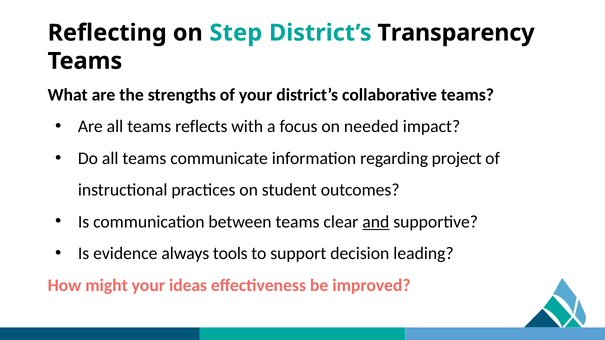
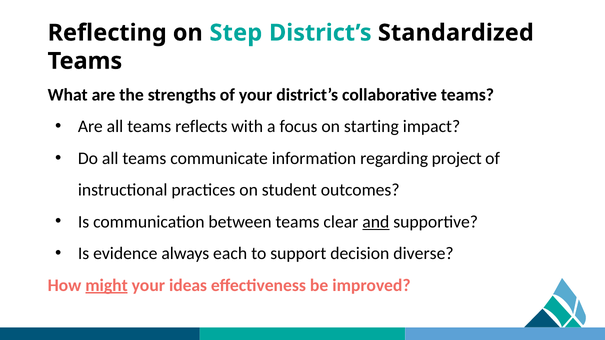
Transparency: Transparency -> Standardized
needed: needed -> starting
tools: tools -> each
leading: leading -> diverse
might underline: none -> present
